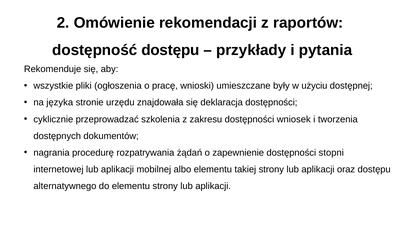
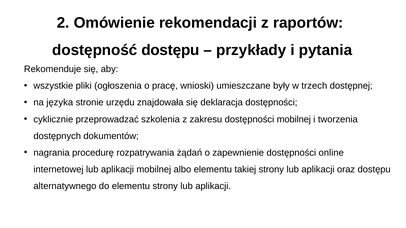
użyciu: użyciu -> trzech
dostępności wniosek: wniosek -> mobilnej
stopni: stopni -> online
